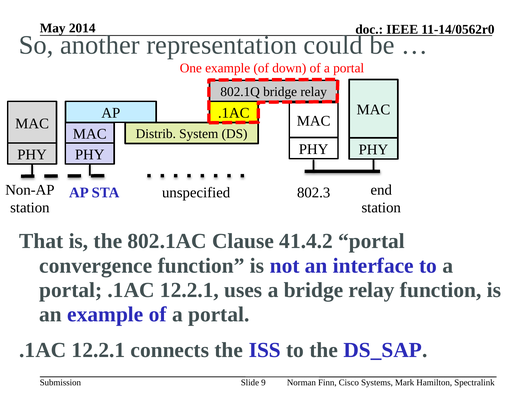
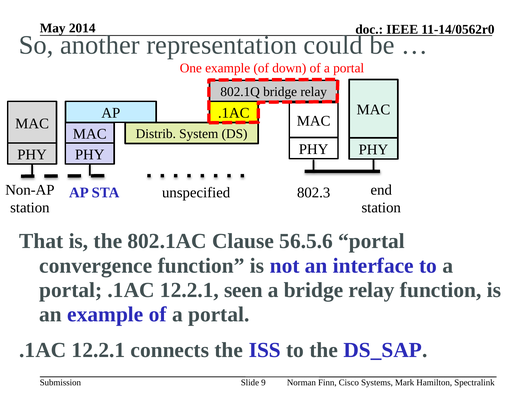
41.4.2: 41.4.2 -> 56.5.6
uses: uses -> seen
